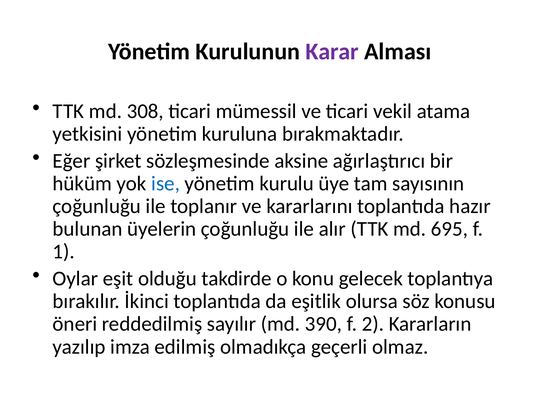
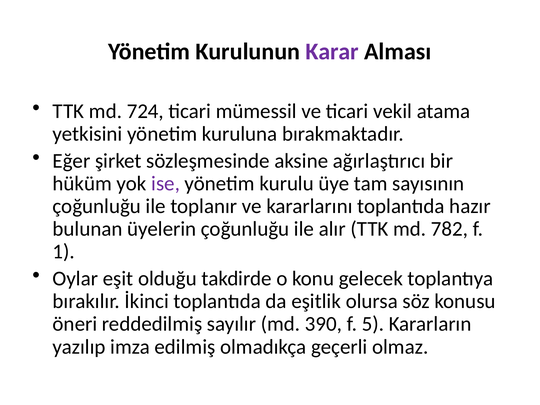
308: 308 -> 724
ise colour: blue -> purple
695: 695 -> 782
2: 2 -> 5
